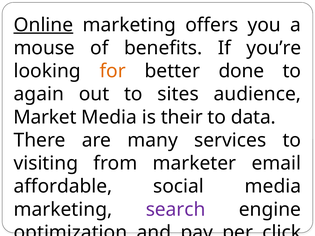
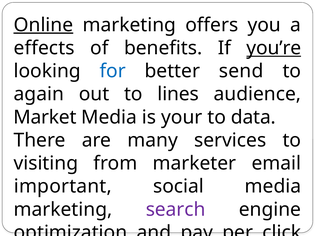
mouse: mouse -> effects
you’re underline: none -> present
for colour: orange -> blue
done: done -> send
sites: sites -> lines
their: their -> your
affordable: affordable -> important
